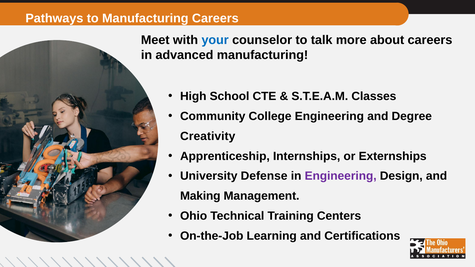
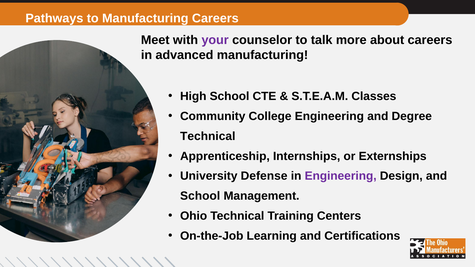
your colour: blue -> purple
Creativity at (208, 136): Creativity -> Technical
Making at (200, 196): Making -> School
